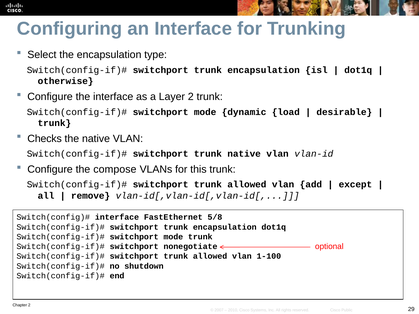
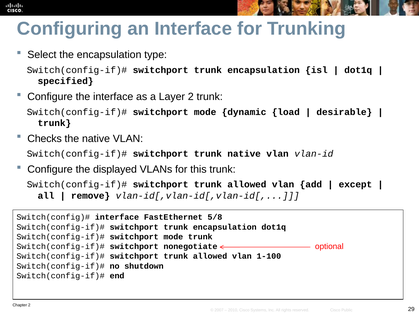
otherwise: otherwise -> specified
compose: compose -> displayed
